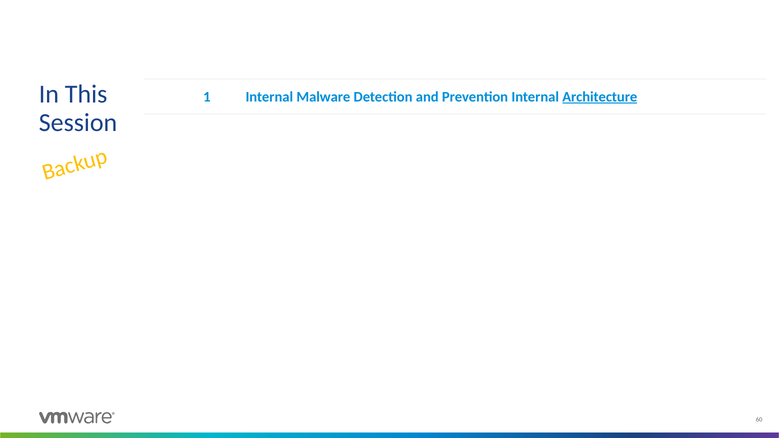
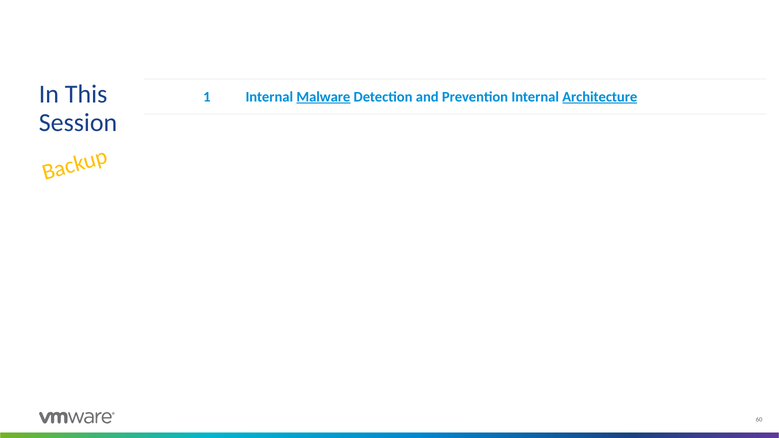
Malware underline: none -> present
